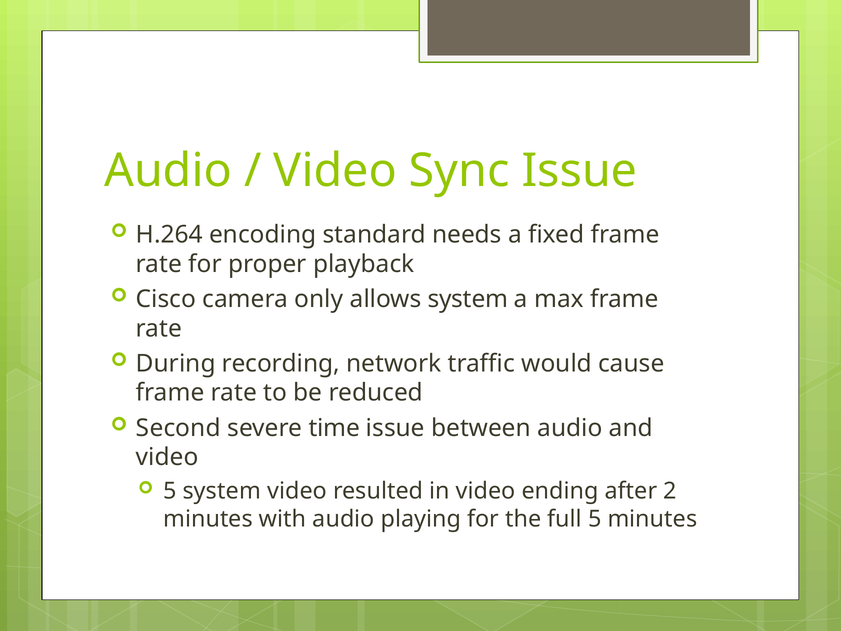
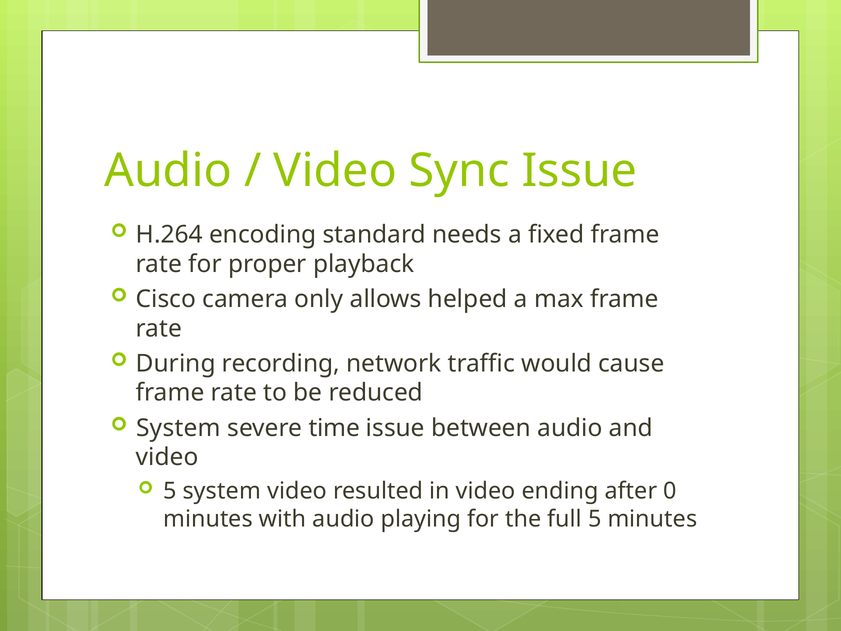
allows system: system -> helped
Second at (178, 428): Second -> System
2: 2 -> 0
